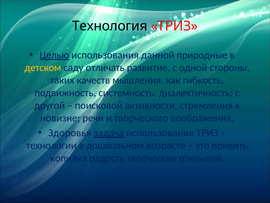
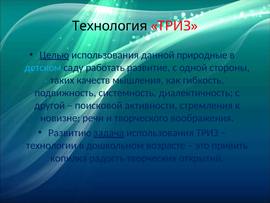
детском colour: yellow -> light blue
отличать: отличать -> работать
Здоровья: Здоровья -> Развитию
